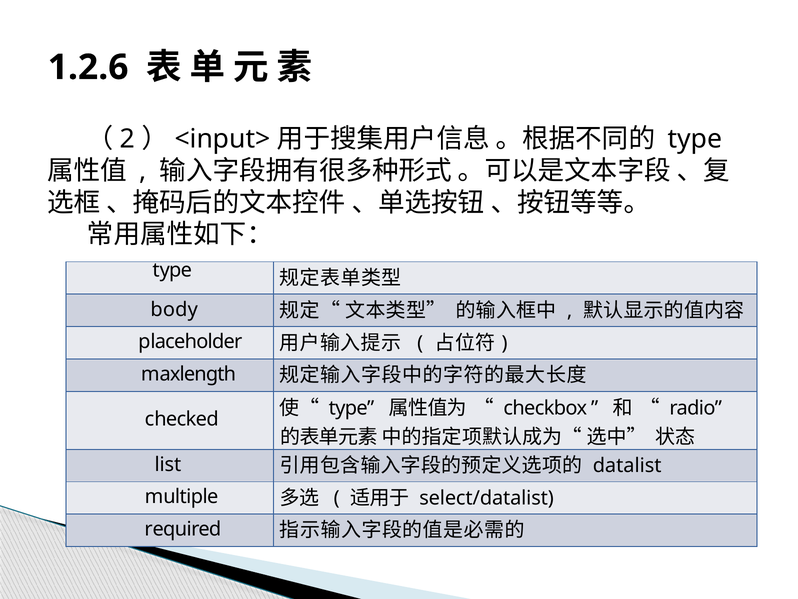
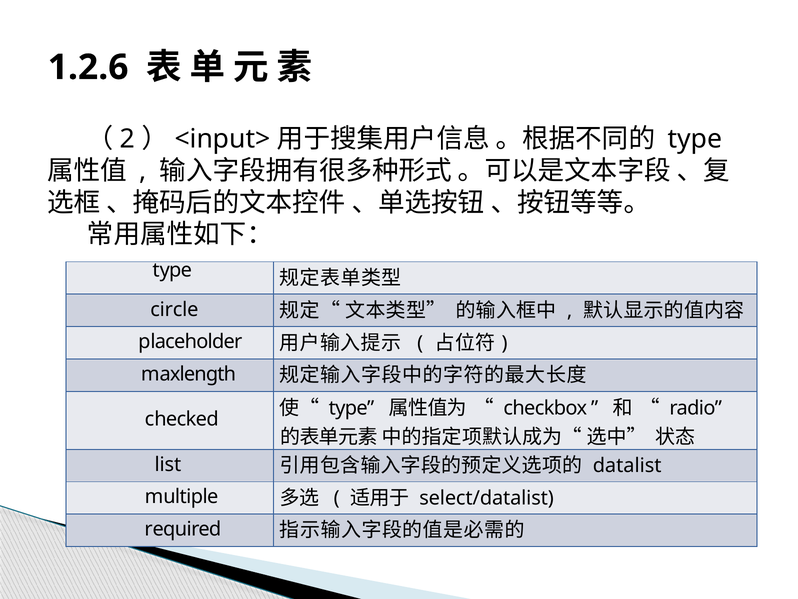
body: body -> circle
